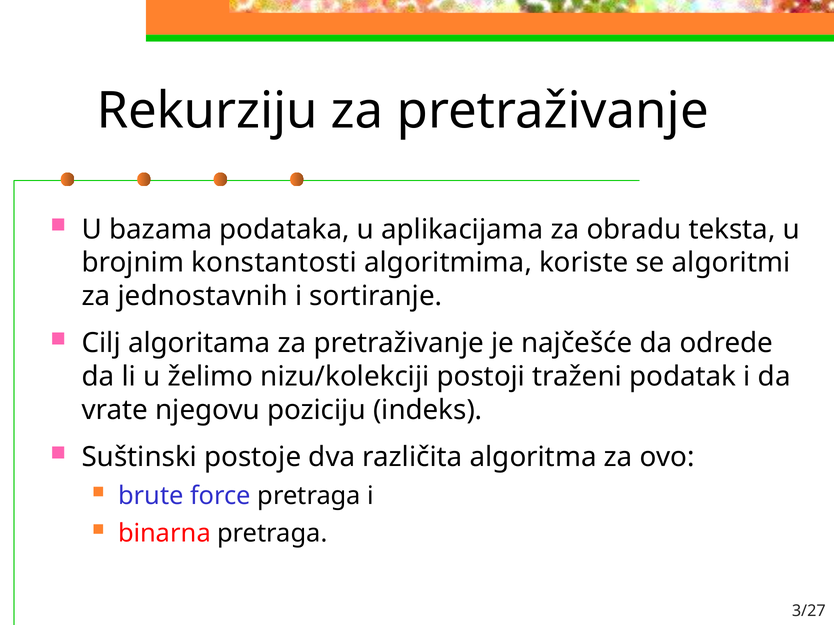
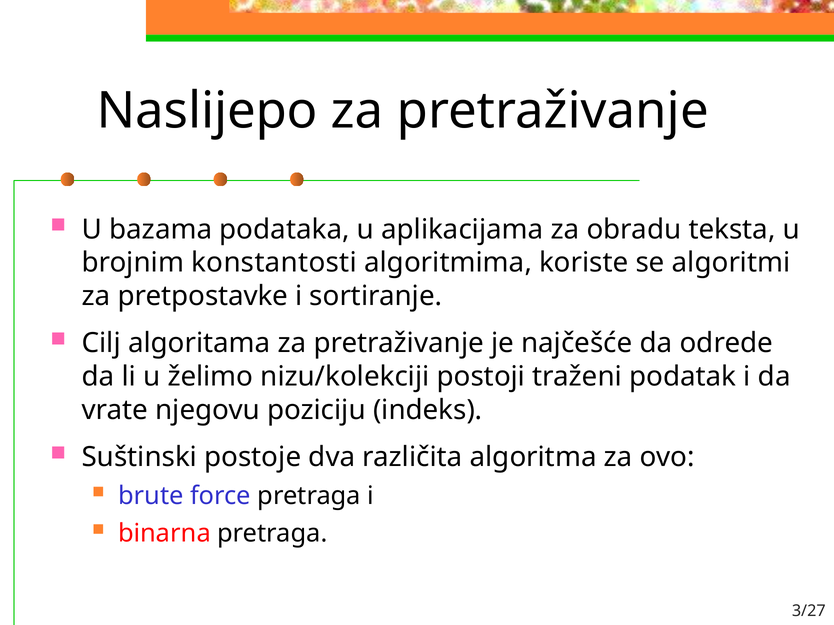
Rekurziju: Rekurziju -> Naslijepo
jednostavnih: jednostavnih -> pretpostavke
